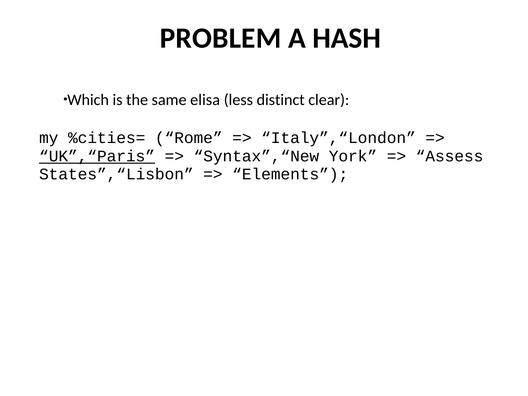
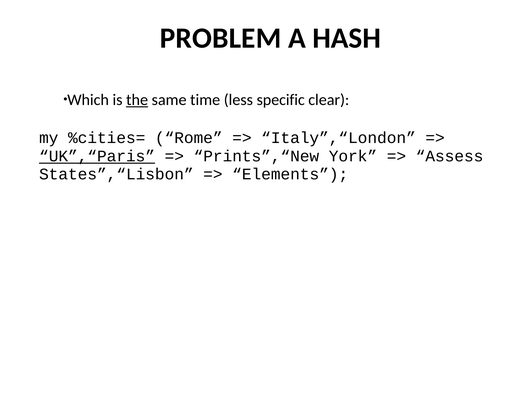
the underline: none -> present
elisa: elisa -> time
distinct: distinct -> specific
Syntax”,“New: Syntax”,“New -> Prints”,“New
